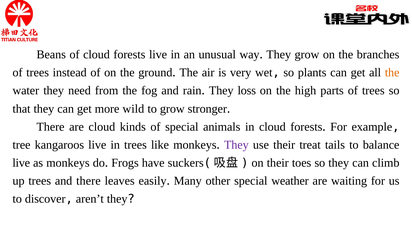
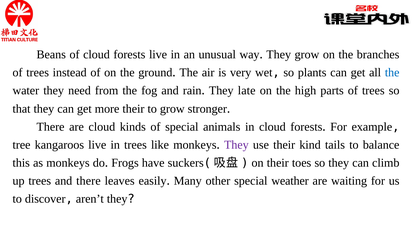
the at (392, 73) colour: orange -> blue
loss: loss -> late
more wild: wild -> their
treat: treat -> kind
live at (21, 163): live -> this
